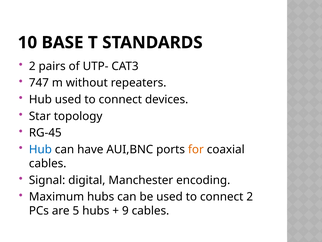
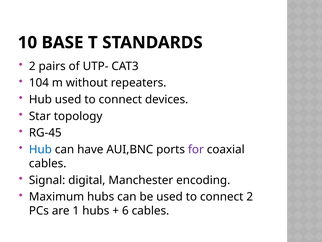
747: 747 -> 104
for colour: orange -> purple
5: 5 -> 1
9: 9 -> 6
